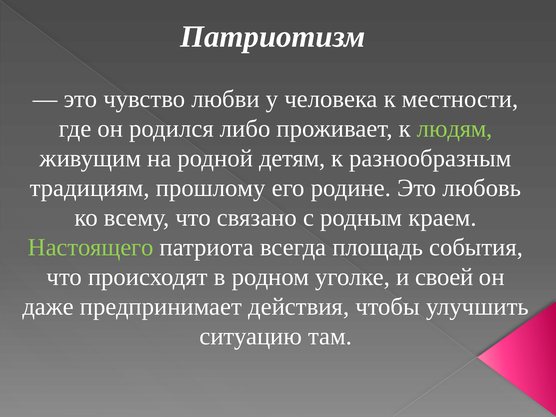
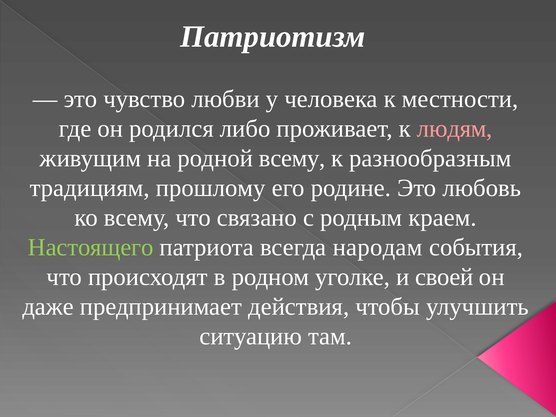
людям colour: light green -> pink
родной детям: детям -> всему
площадь: площадь -> народам
